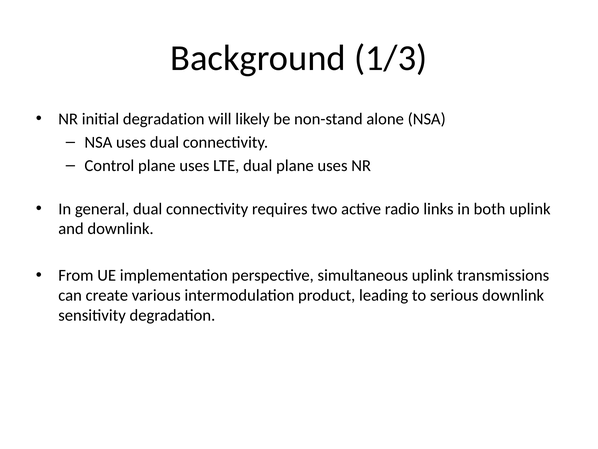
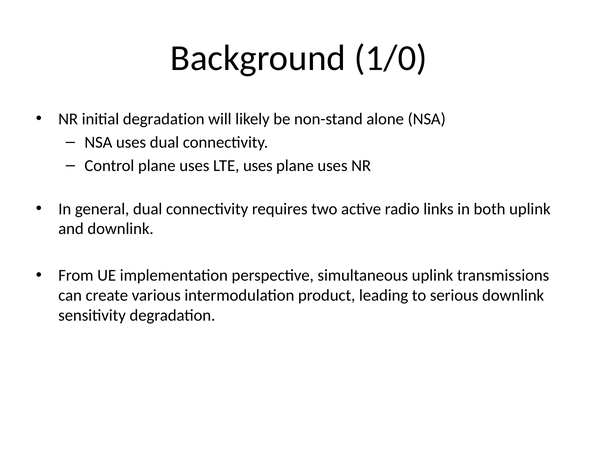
1/3: 1/3 -> 1/0
LTE dual: dual -> uses
